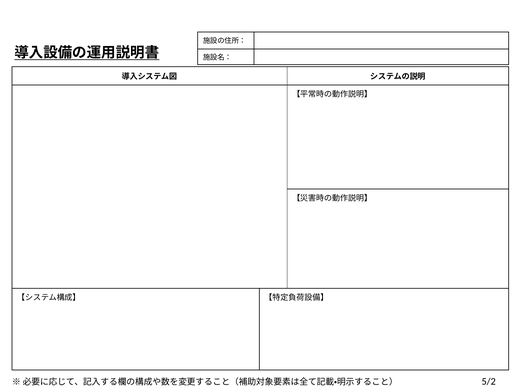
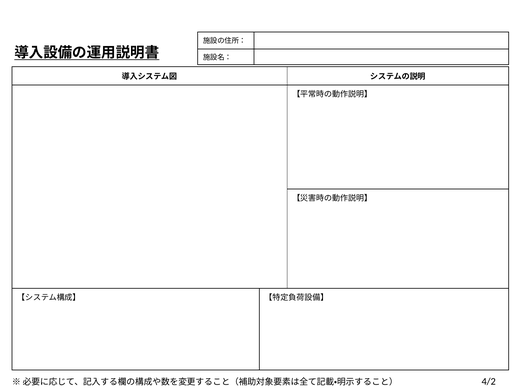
5/2: 5/2 -> 4/2
